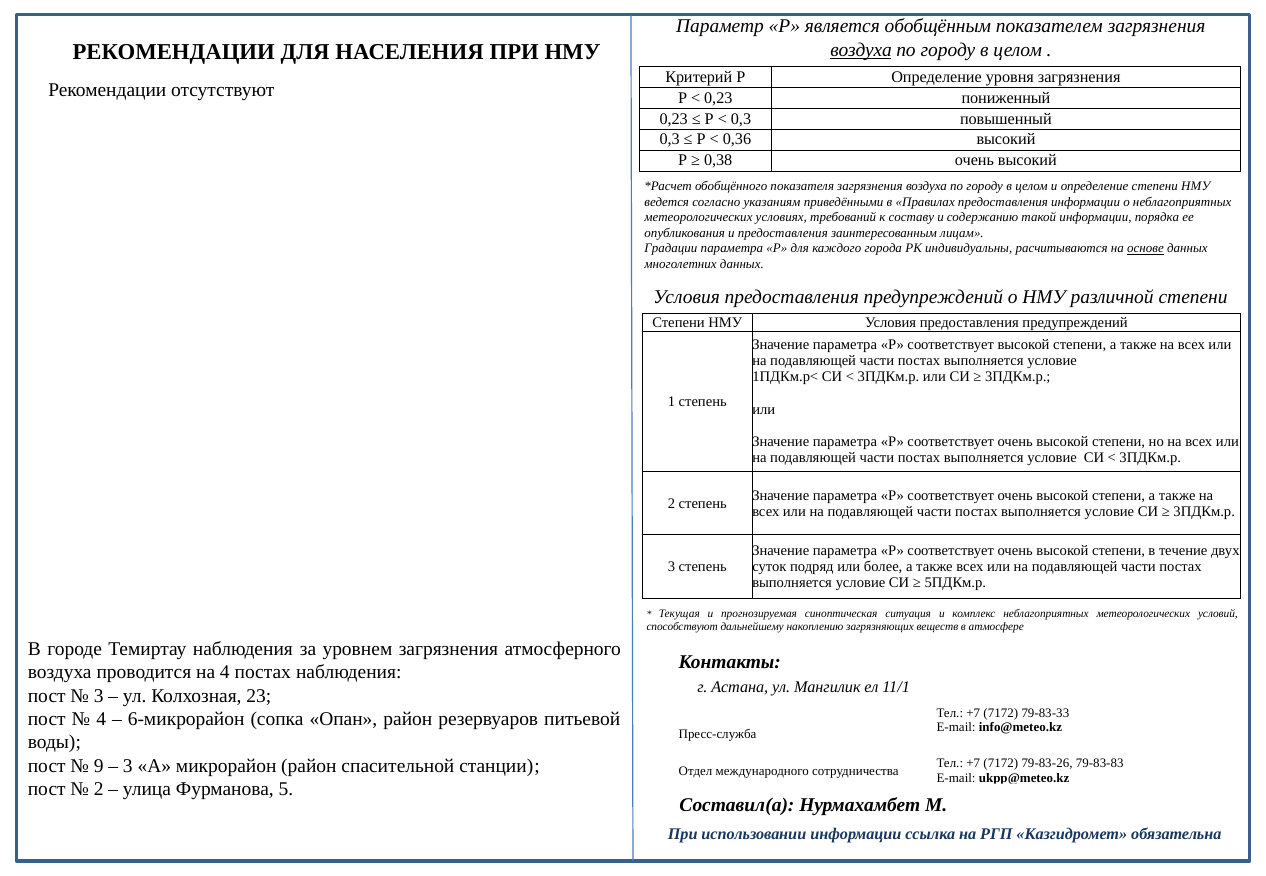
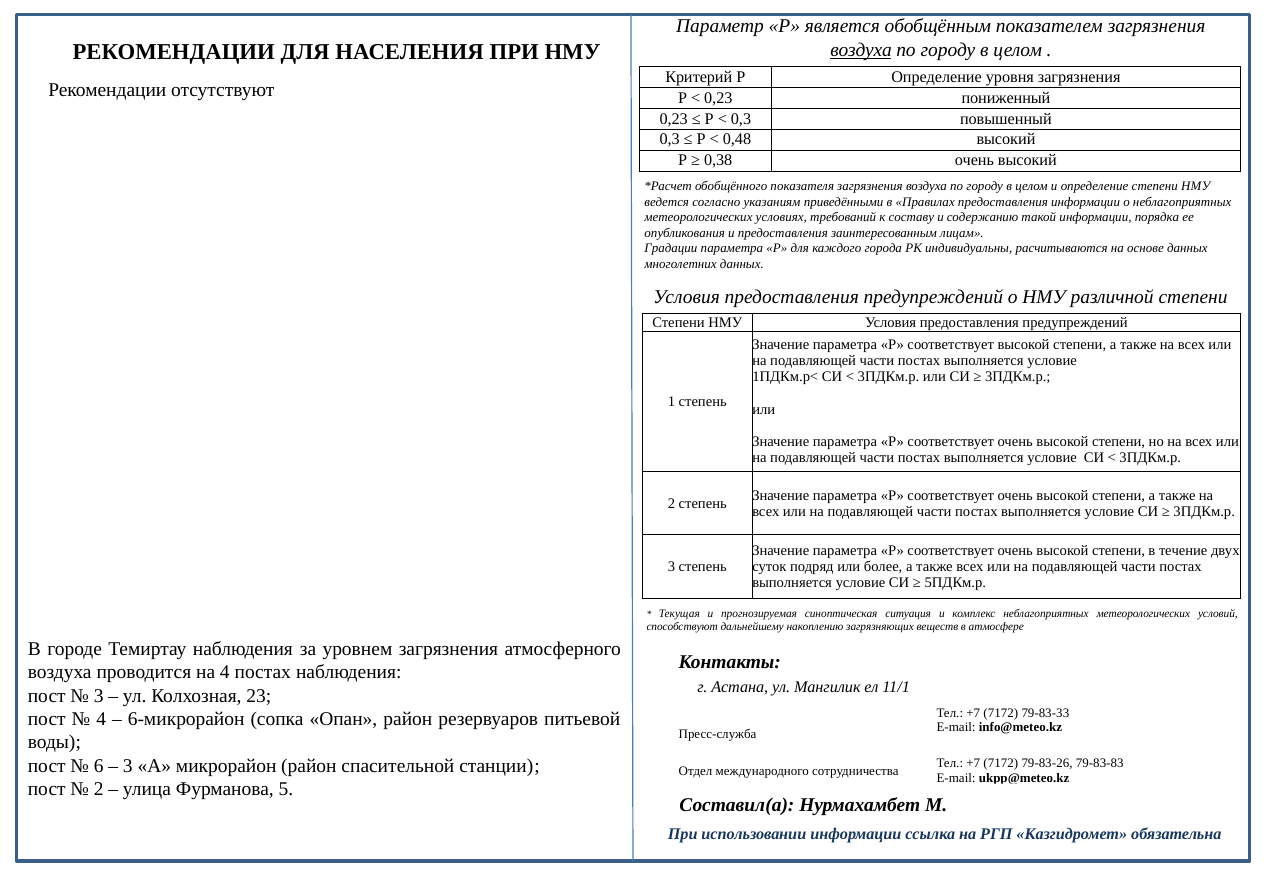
0,36: 0,36 -> 0,48
основе underline: present -> none
9: 9 -> 6
